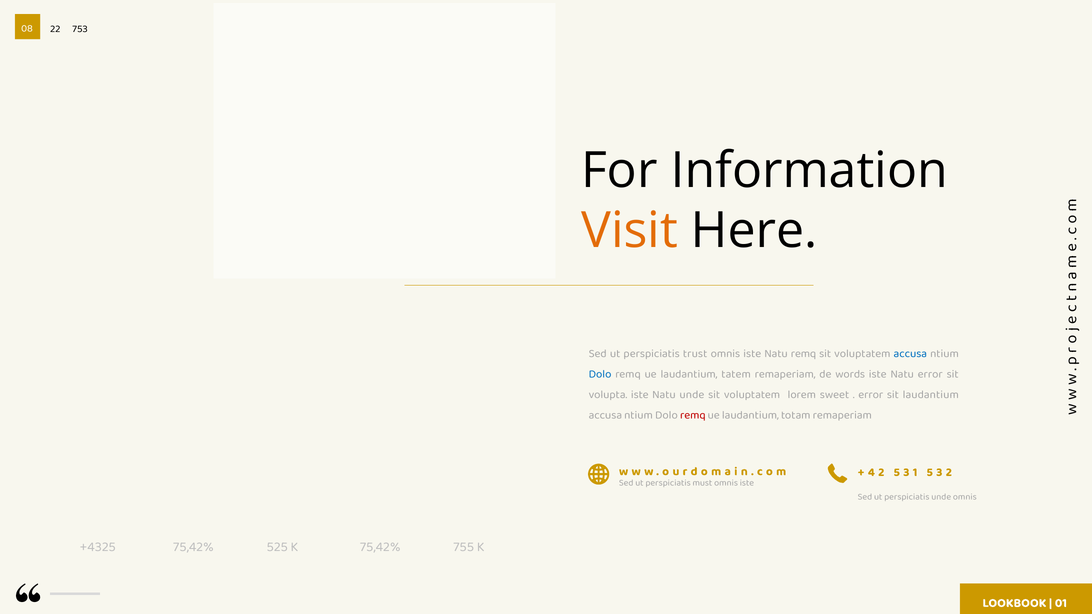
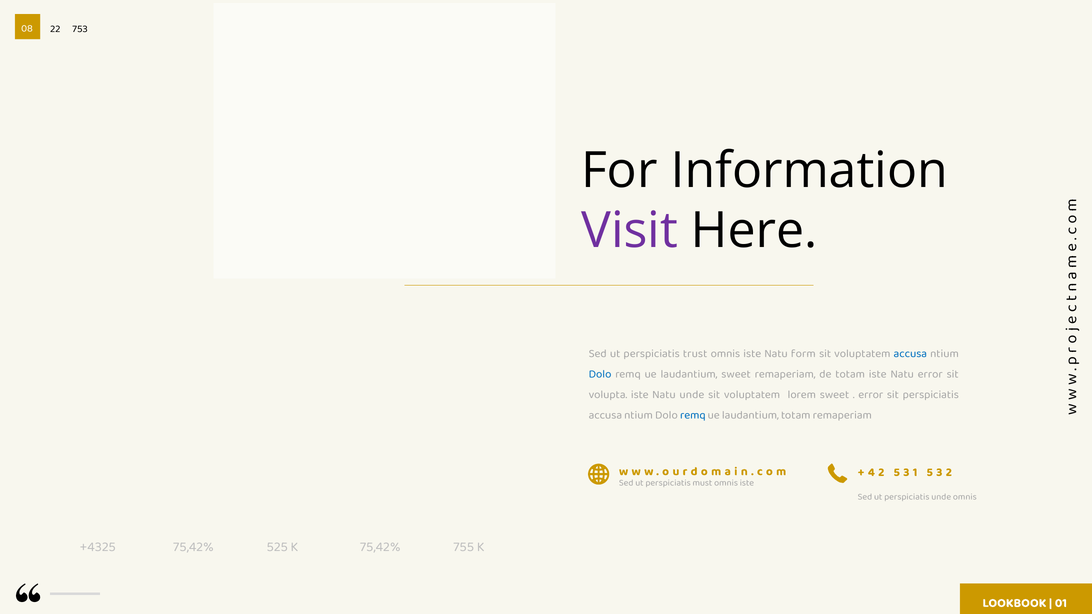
Visit colour: orange -> purple
Natu remq: remq -> form
laudantium tatem: tatem -> sweet
de words: words -> totam
sit laudantium: laudantium -> perspiciatis
remq at (693, 415) colour: red -> blue
